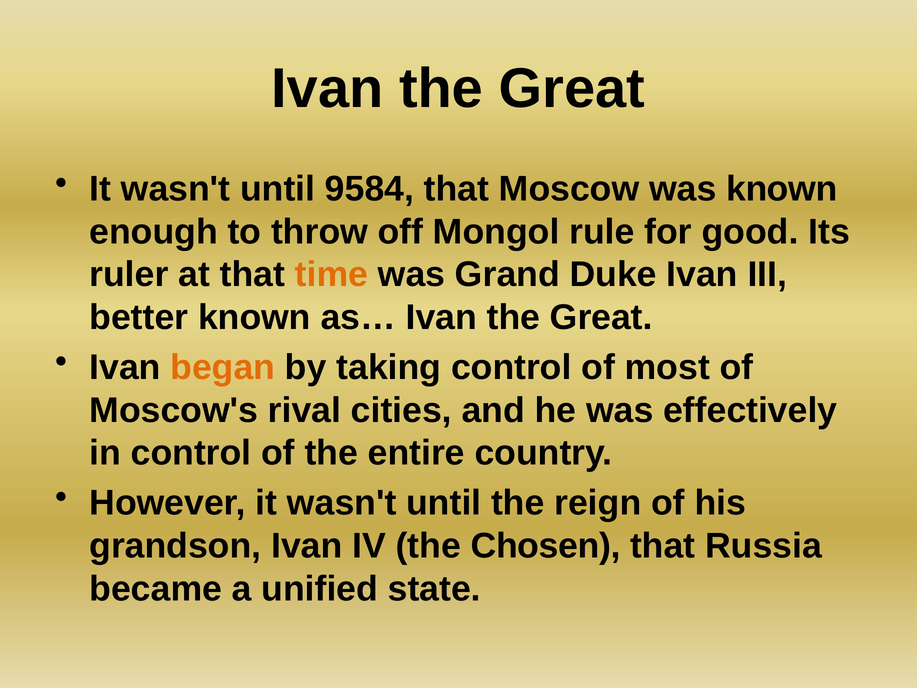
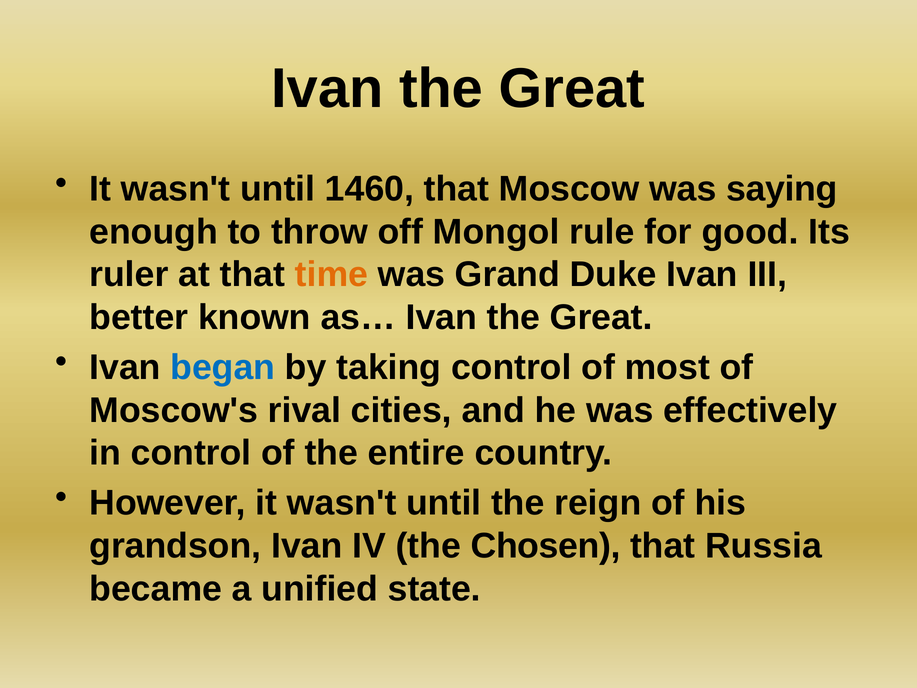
9584: 9584 -> 1460
was known: known -> saying
began colour: orange -> blue
